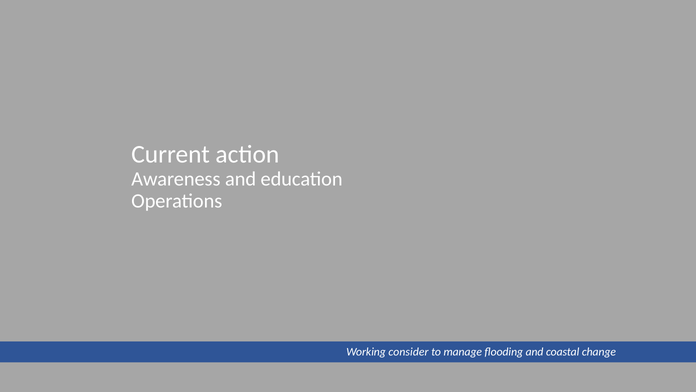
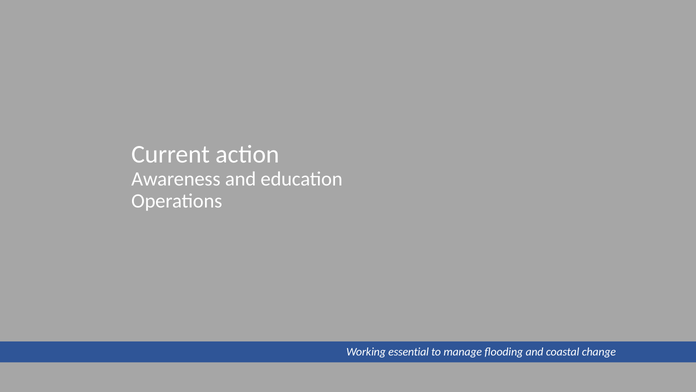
consider: consider -> essential
